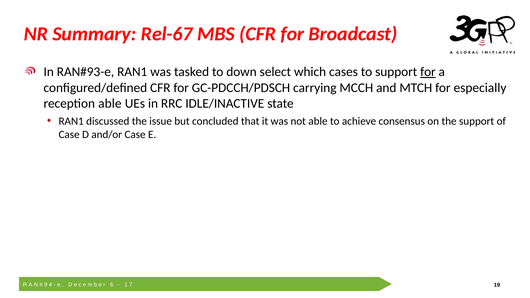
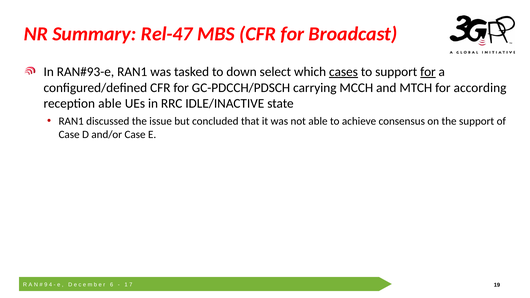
Rel-67: Rel-67 -> Rel-47
cases underline: none -> present
especially: especially -> according
